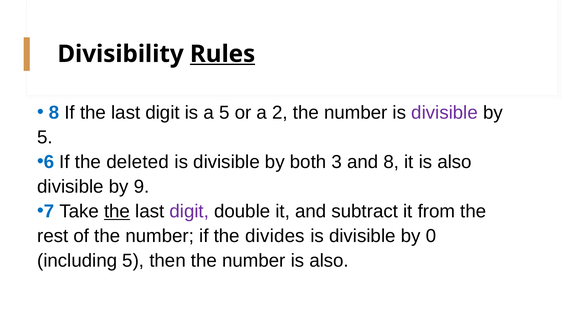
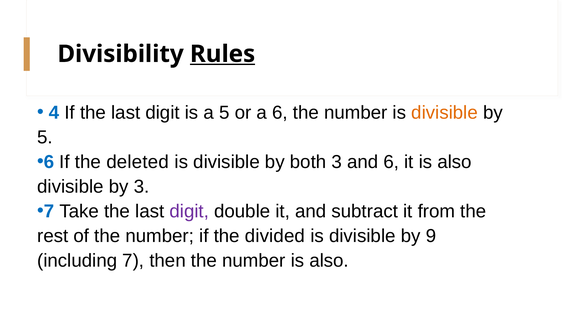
8 at (54, 113): 8 -> 4
a 2: 2 -> 6
divisible at (445, 113) colour: purple -> orange
and 8: 8 -> 6
by 9: 9 -> 3
the at (117, 212) underline: present -> none
divides: divides -> divided
0: 0 -> 9
including 5: 5 -> 7
